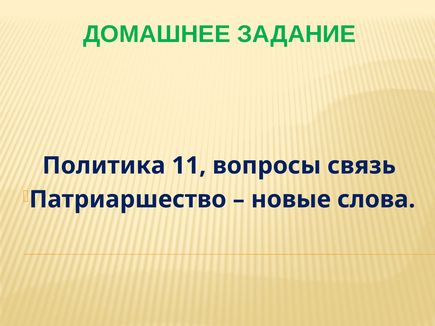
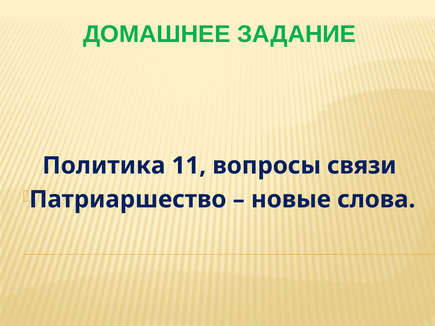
связь: связь -> связи
